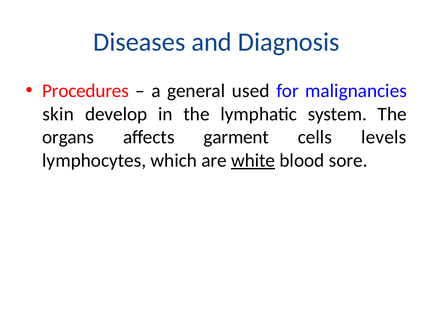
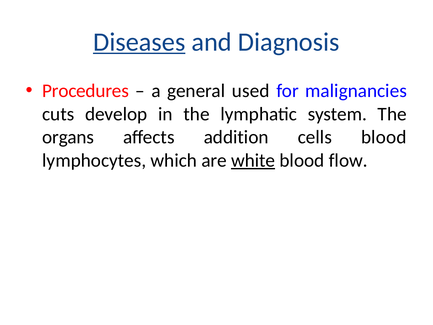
Diseases underline: none -> present
skin: skin -> cuts
garment: garment -> addition
cells levels: levels -> blood
sore: sore -> flow
